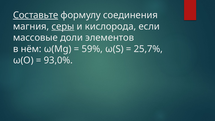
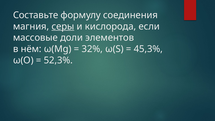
Составьте underline: present -> none
59%: 59% -> 32%
25,7%: 25,7% -> 45,3%
93,0%: 93,0% -> 52,3%
